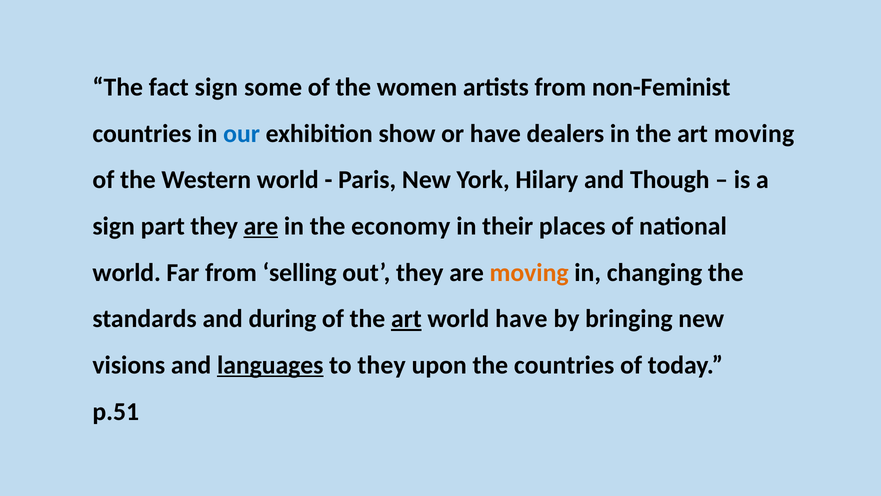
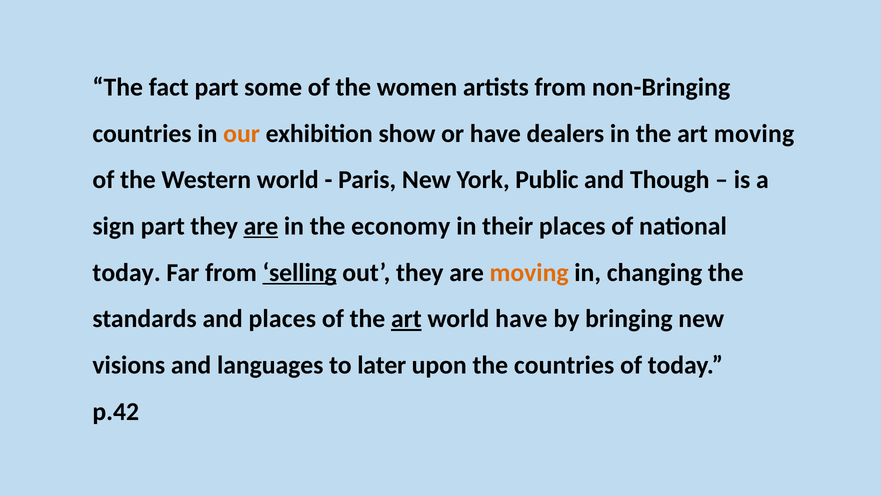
fact sign: sign -> part
non-Feminist: non-Feminist -> non-Bringing
our colour: blue -> orange
Hilary: Hilary -> Public
world at (127, 272): world -> today
selling underline: none -> present
and during: during -> places
languages underline: present -> none
to they: they -> later
p.51: p.51 -> p.42
